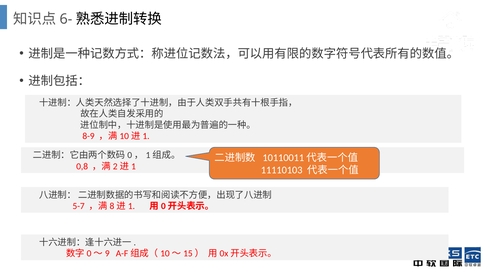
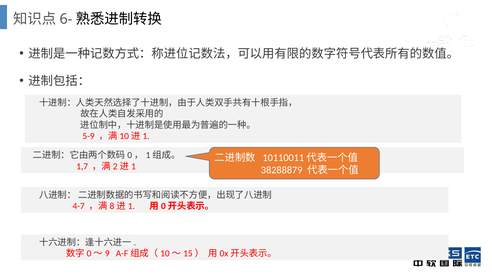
8-9: 8-9 -> 5-9
0,8: 0,8 -> 1,7
11110103: 11110103 -> 38288879
5-7: 5-7 -> 4-7
